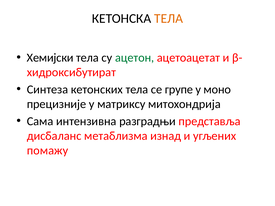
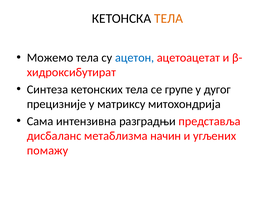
Хемијски: Хемијски -> Можемо
ацетон colour: green -> blue
моно: моно -> дугог
изнад: изнад -> начин
